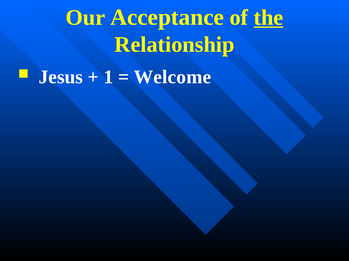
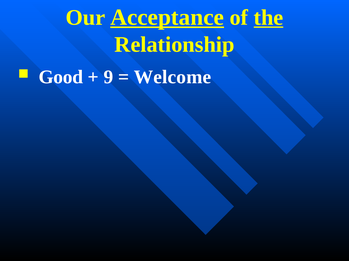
Acceptance underline: none -> present
Jesus: Jesus -> Good
1: 1 -> 9
